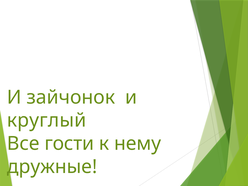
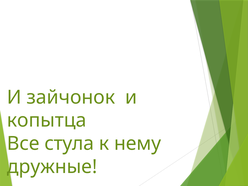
круглый: круглый -> копытца
гости: гости -> стула
